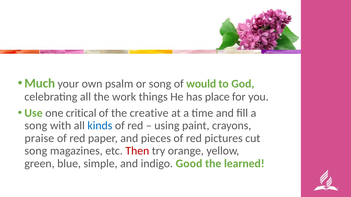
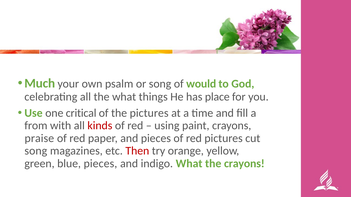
the work: work -> what
the creative: creative -> pictures
song at (36, 126): song -> from
kinds colour: blue -> red
blue simple: simple -> pieces
indigo Good: Good -> What
the learned: learned -> crayons
